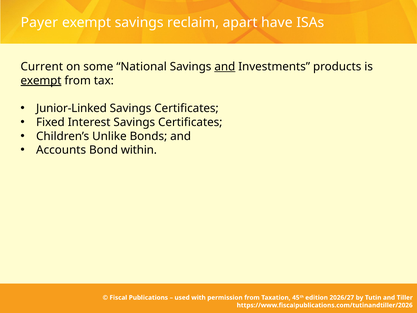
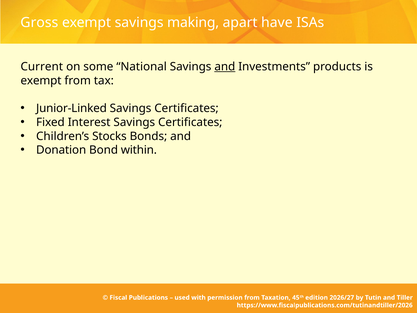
Payer: Payer -> Gross
reclaim: reclaim -> making
exempt at (41, 80) underline: present -> none
Unlike: Unlike -> Stocks
Accounts: Accounts -> Donation
